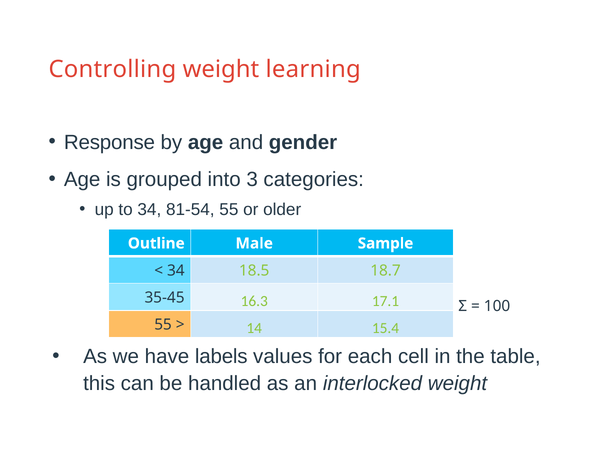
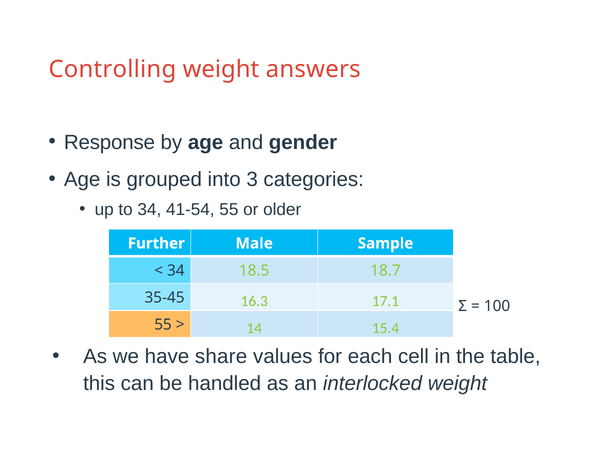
learning: learning -> answers
81-54: 81-54 -> 41-54
Outline: Outline -> Further
labels: labels -> share
